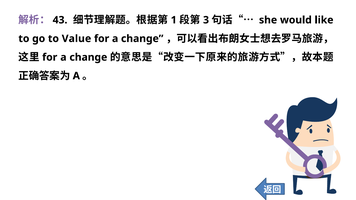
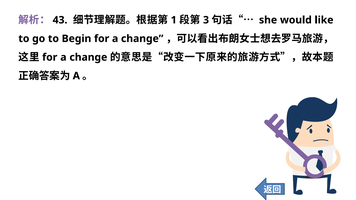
Value: Value -> Begin
